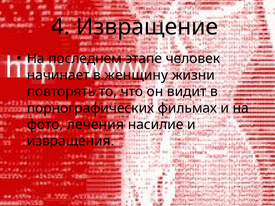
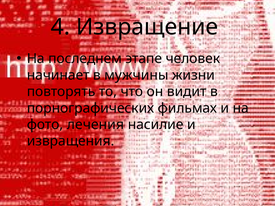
женщину: женщину -> мужчины
